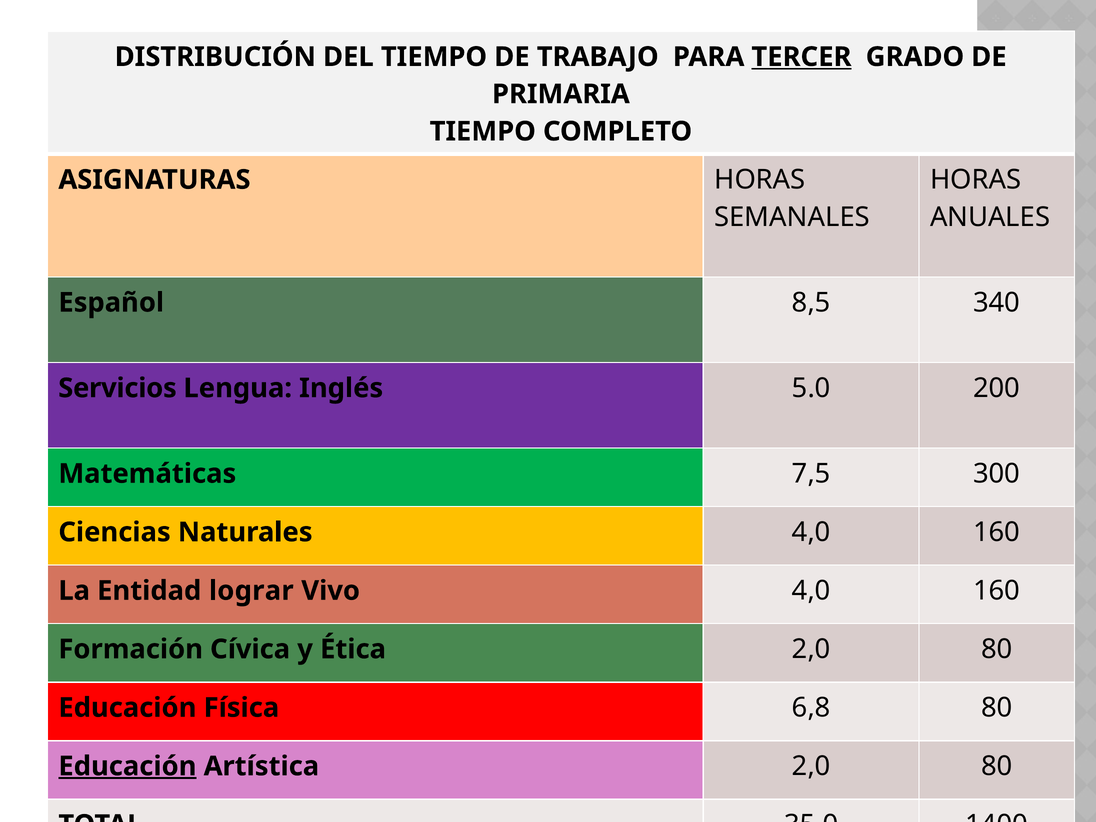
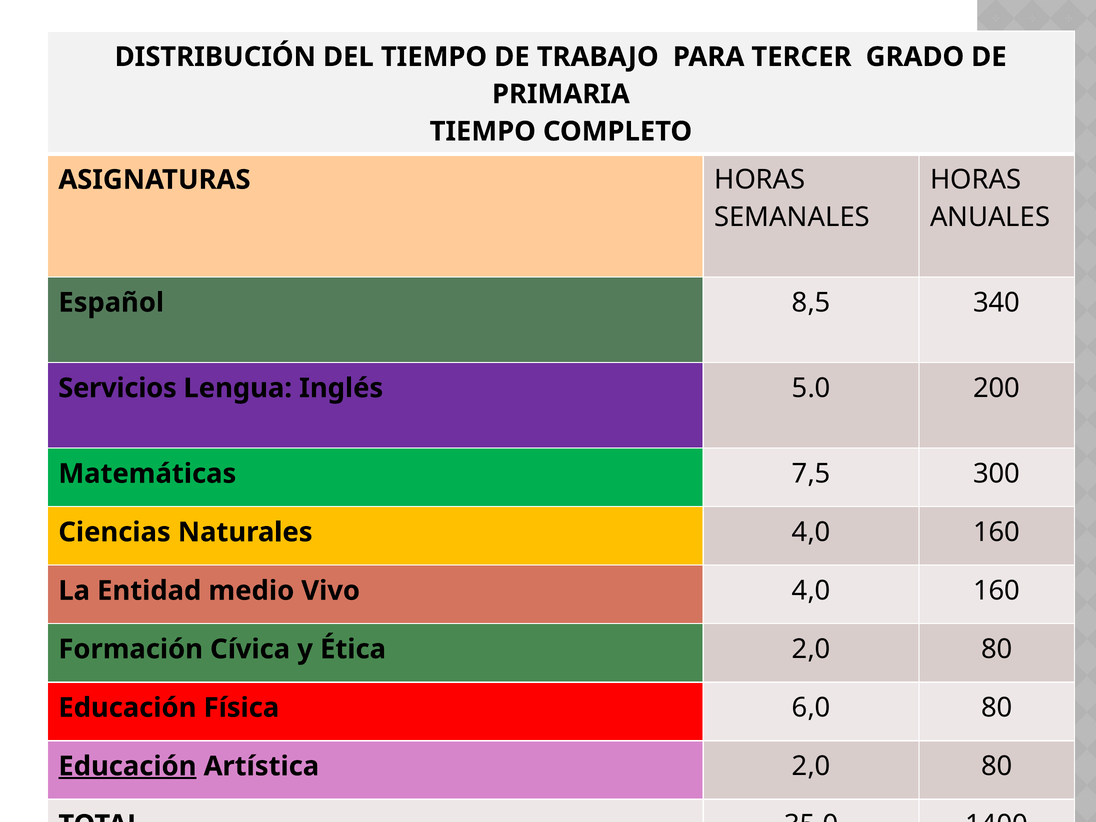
TERCER underline: present -> none
lograr: lograr -> medio
6,8: 6,8 -> 6,0
